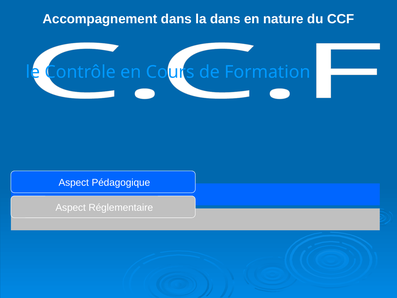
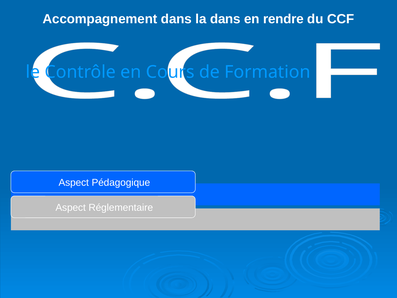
nature: nature -> rendre
